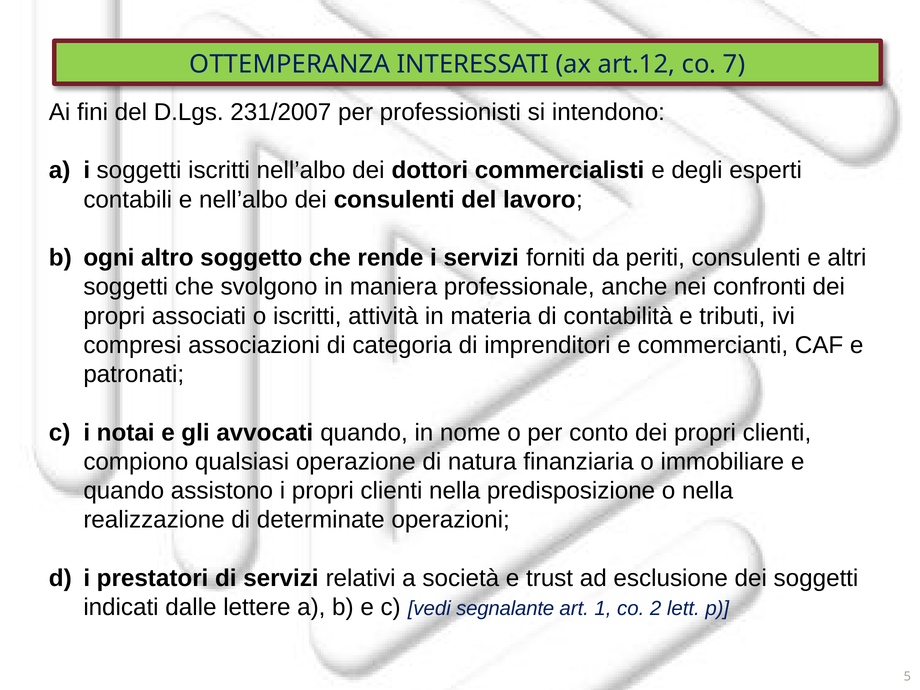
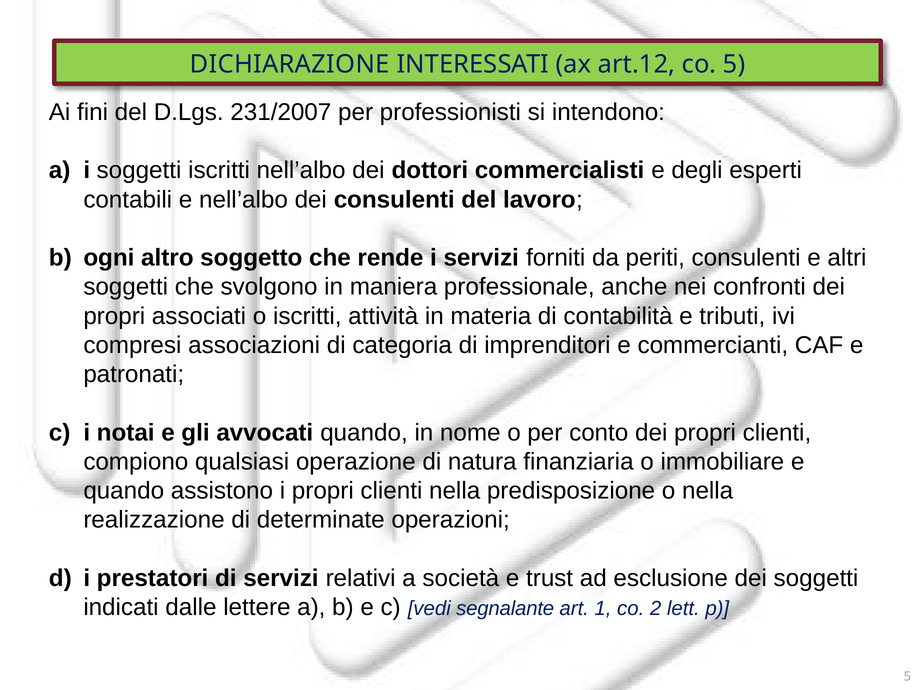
OTTEMPERANZA: OTTEMPERANZA -> DICHIARAZIONE
co 7: 7 -> 5
